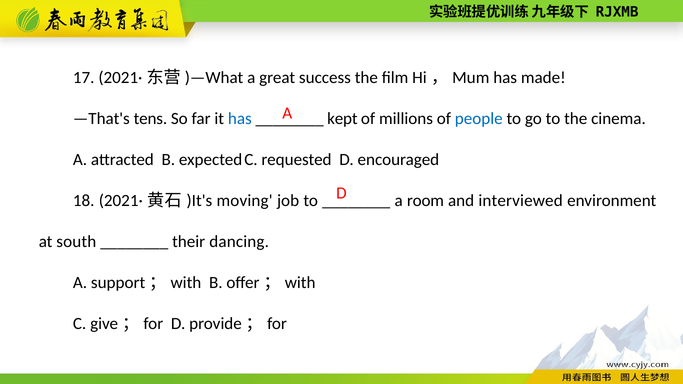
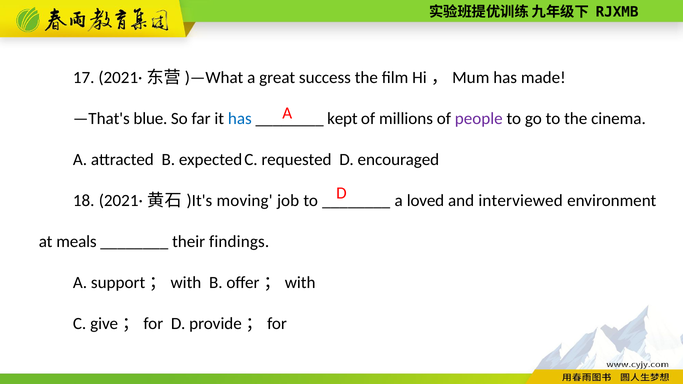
tens: tens -> blue
people colour: blue -> purple
room: room -> loved
south: south -> meals
dancing: dancing -> findings
